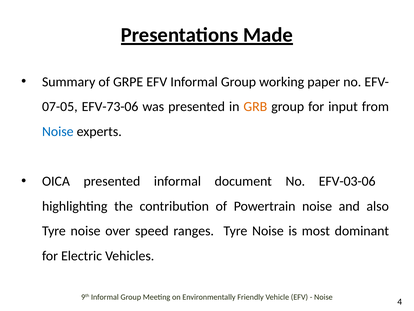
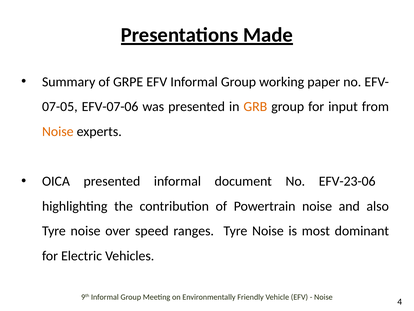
EFV-73-06: EFV-73-06 -> EFV-07-06
Noise at (58, 131) colour: blue -> orange
EFV-03-06: EFV-03-06 -> EFV-23-06
